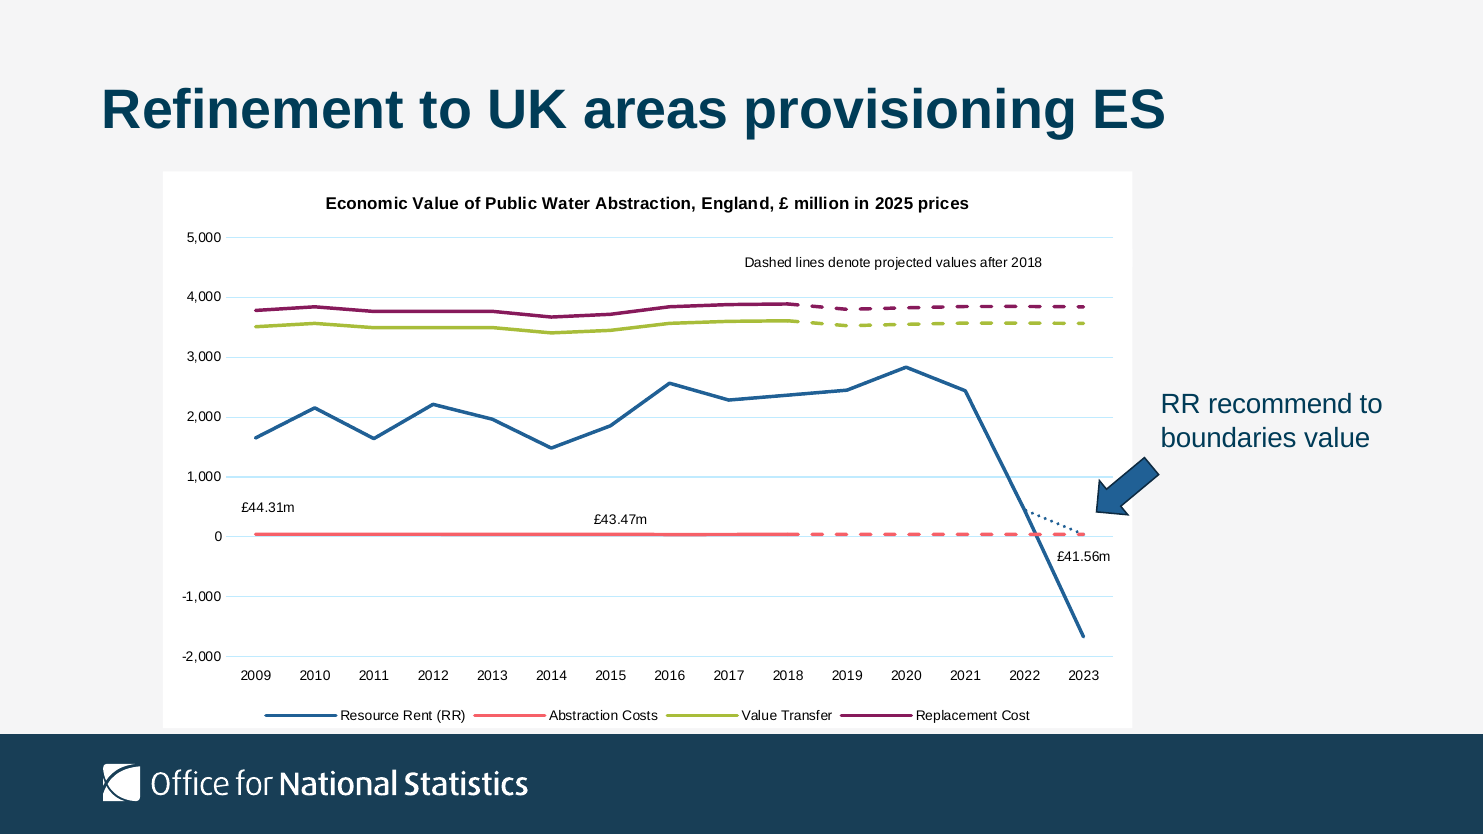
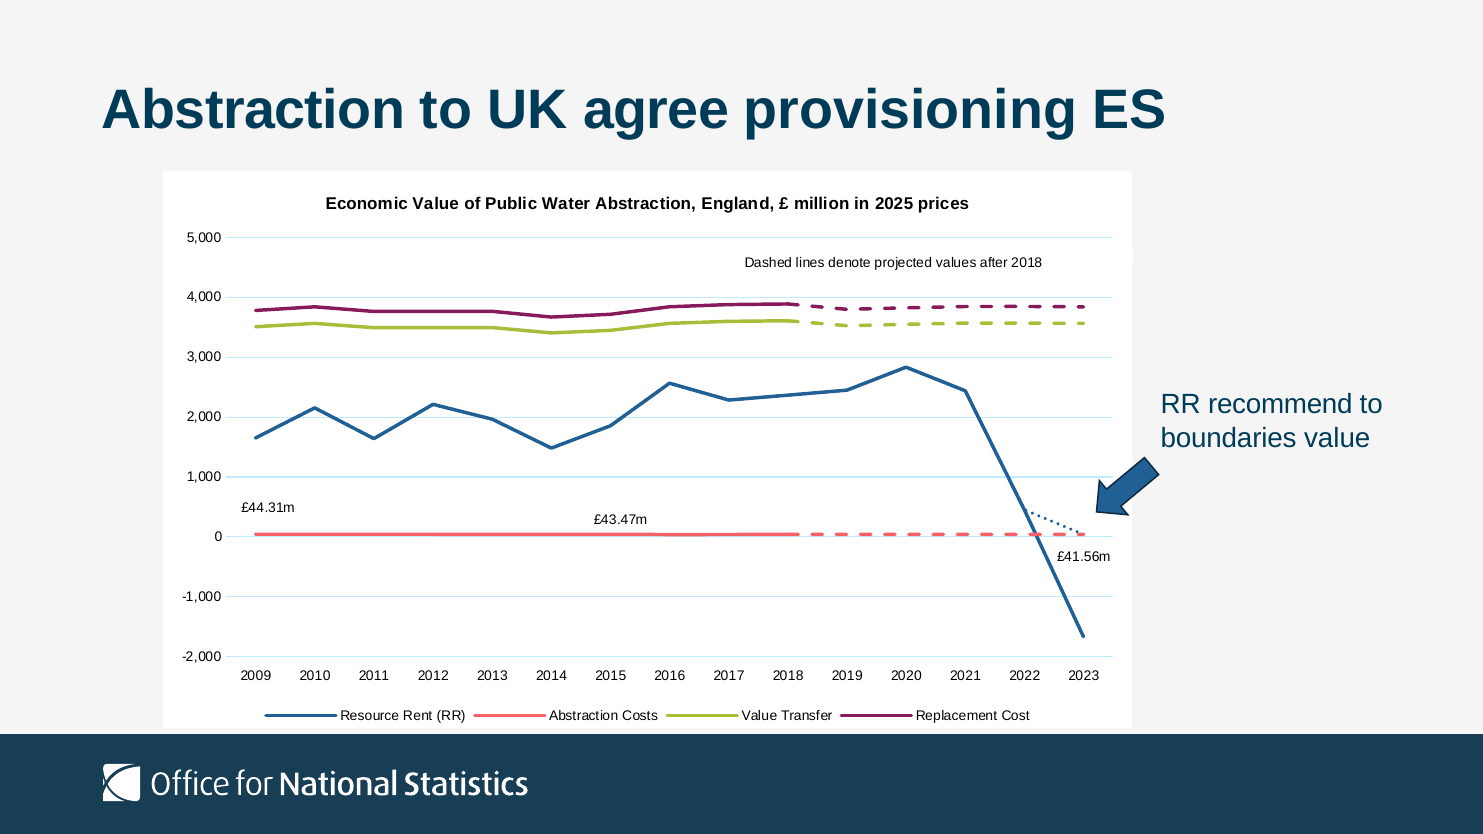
Refinement at (253, 110): Refinement -> Abstraction
areas: areas -> agree
